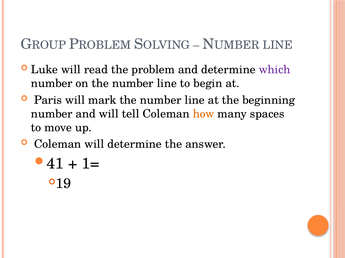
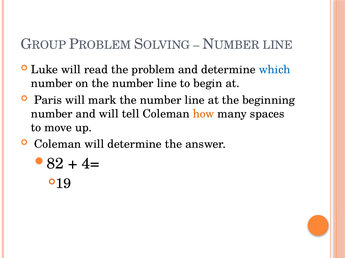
which colour: purple -> blue
41: 41 -> 82
1=: 1= -> 4=
